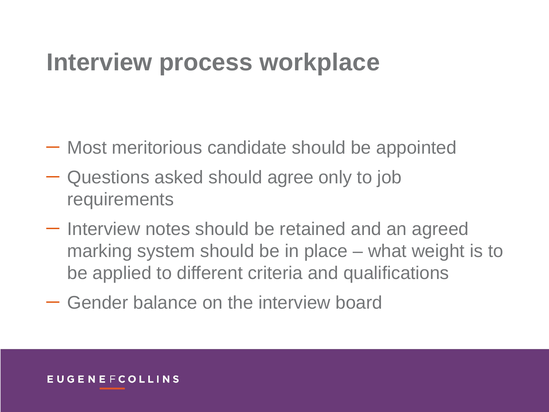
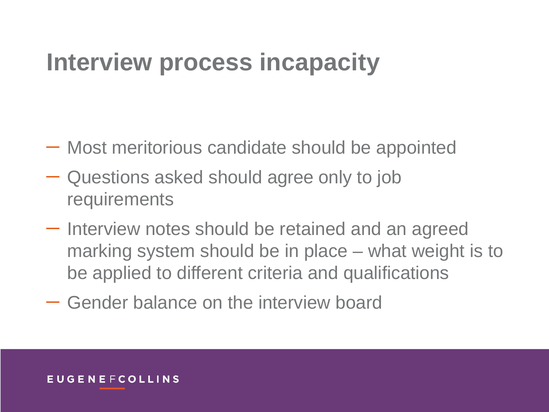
workplace: workplace -> incapacity
